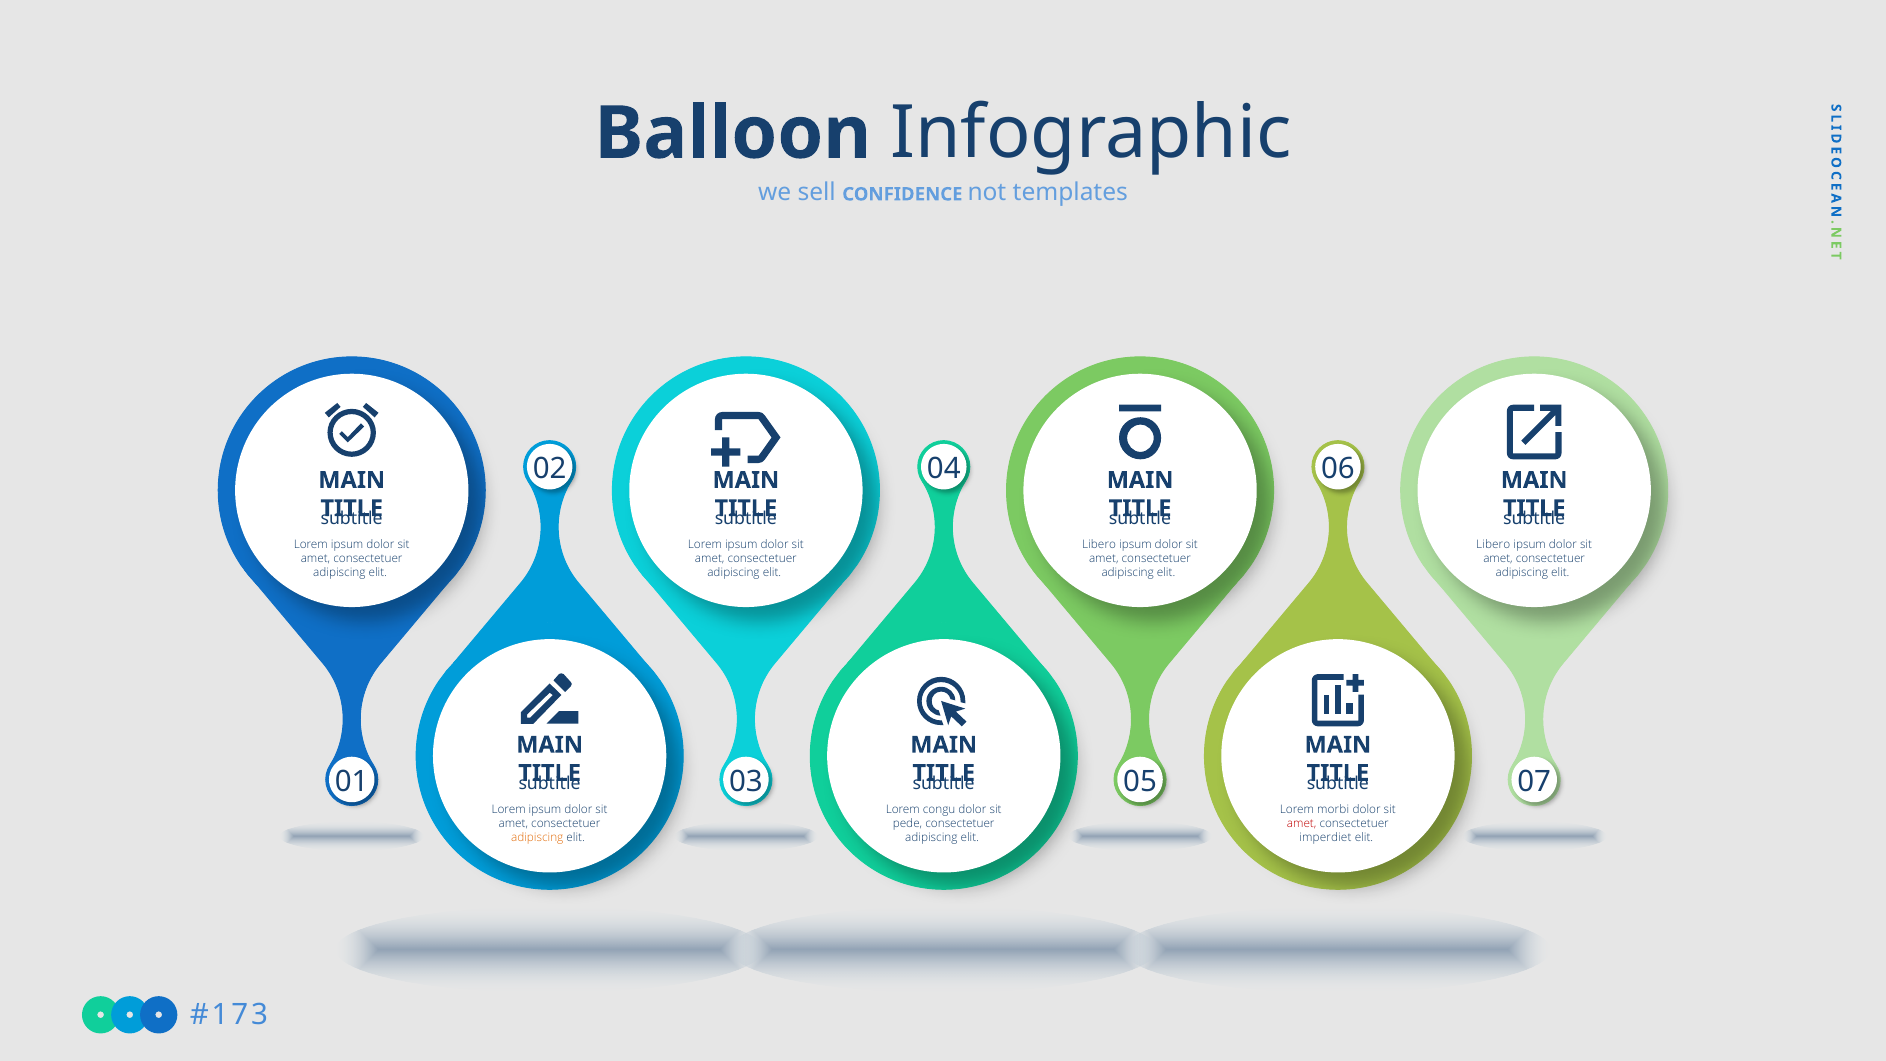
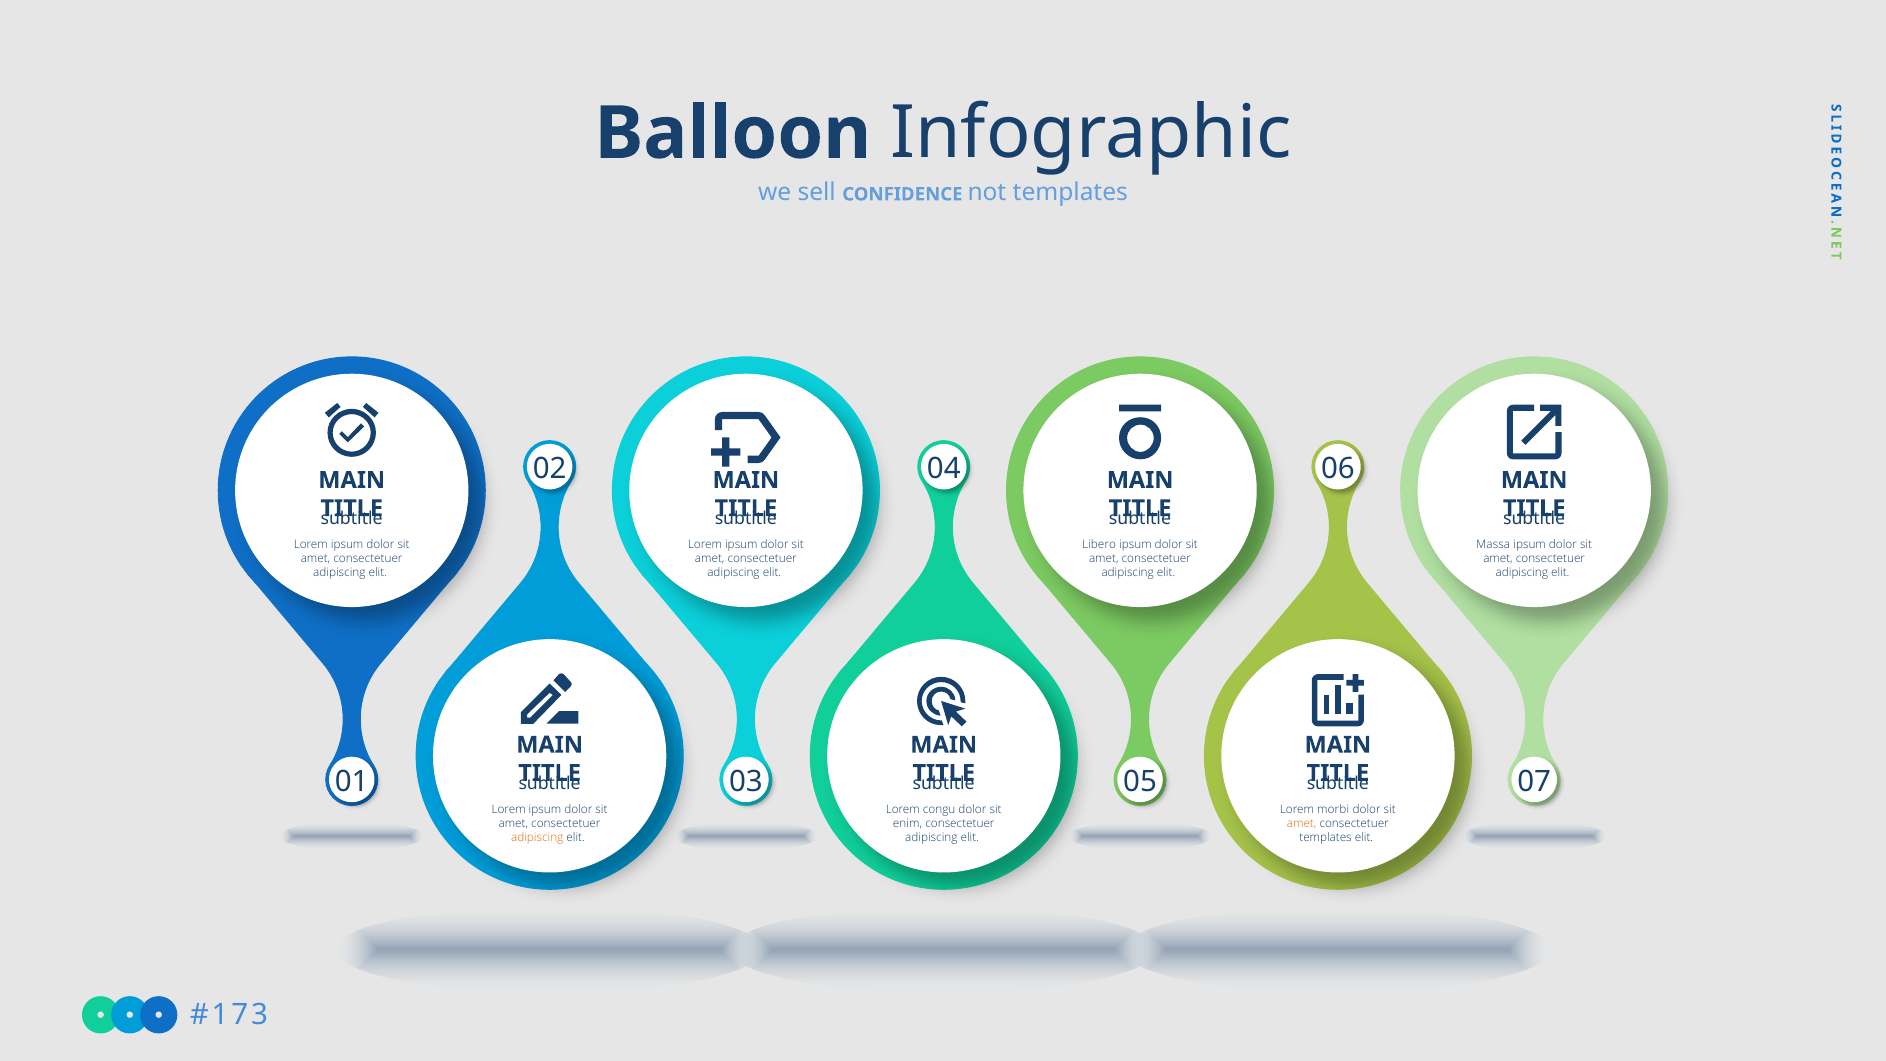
Libero at (1493, 545): Libero -> Massa
pede: pede -> enim
amet at (1302, 823) colour: red -> orange
imperdiet at (1325, 838): imperdiet -> templates
